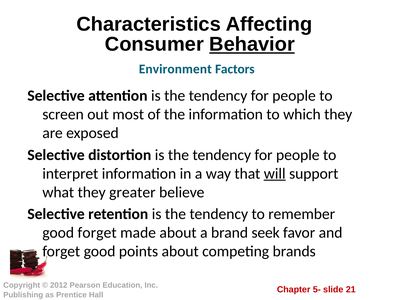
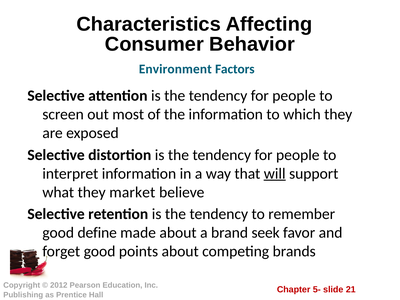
Behavior underline: present -> none
greater: greater -> market
good forget: forget -> define
